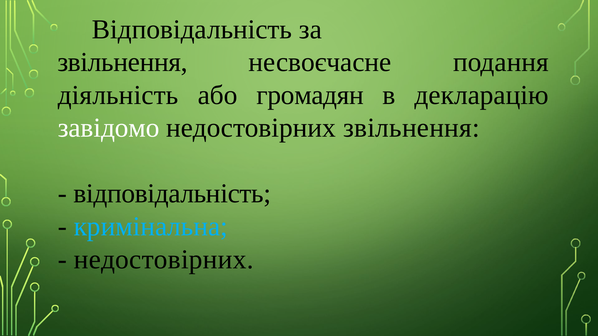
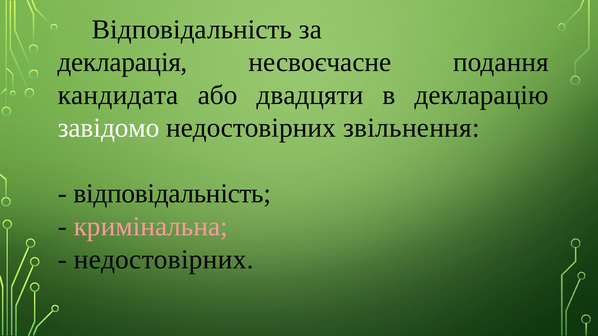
звільнення at (123, 62): звільнення -> декларація
діяльність: діяльність -> кандидата
громадян: громадян -> двадцяти
кримінальна colour: light blue -> pink
